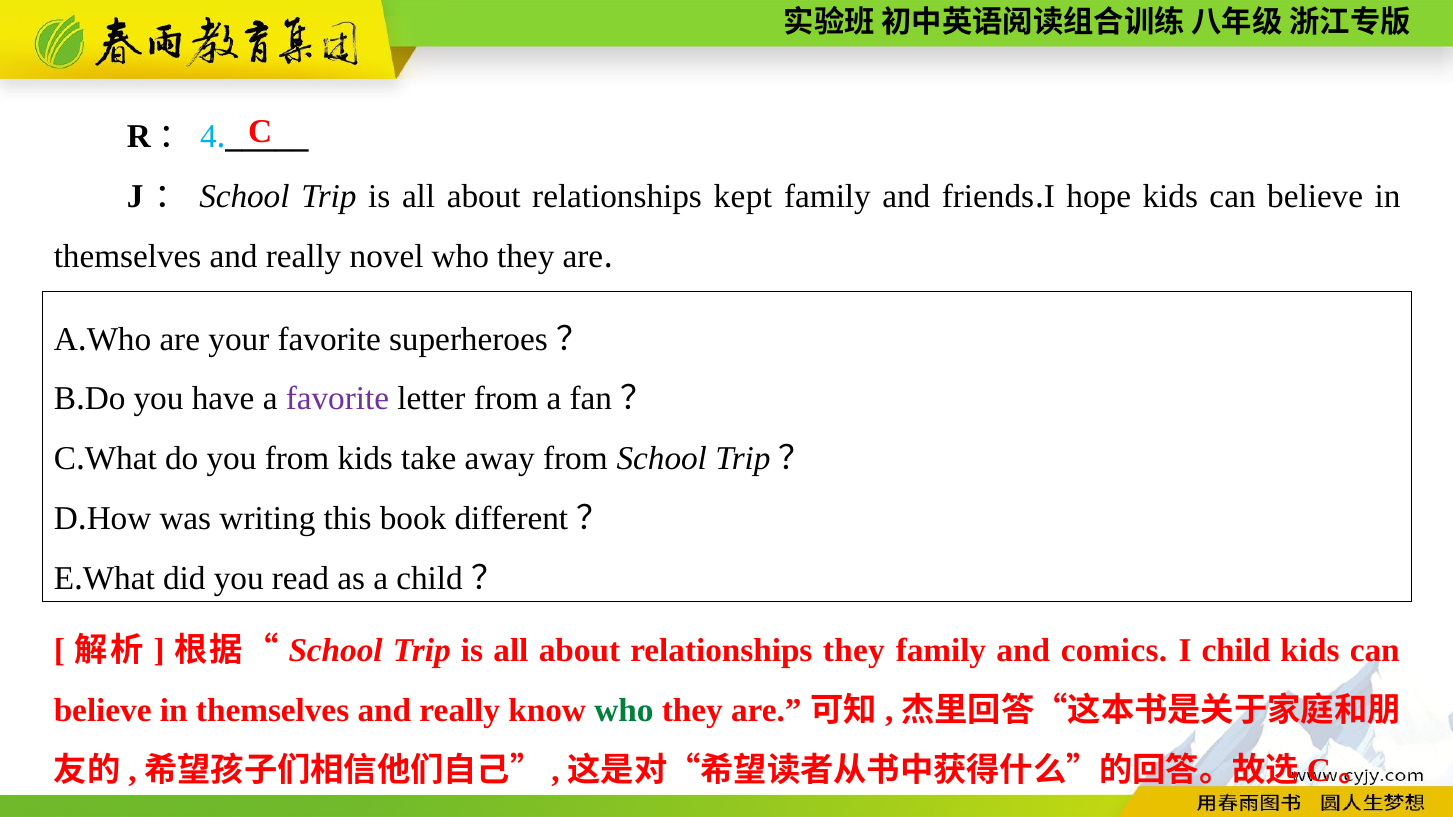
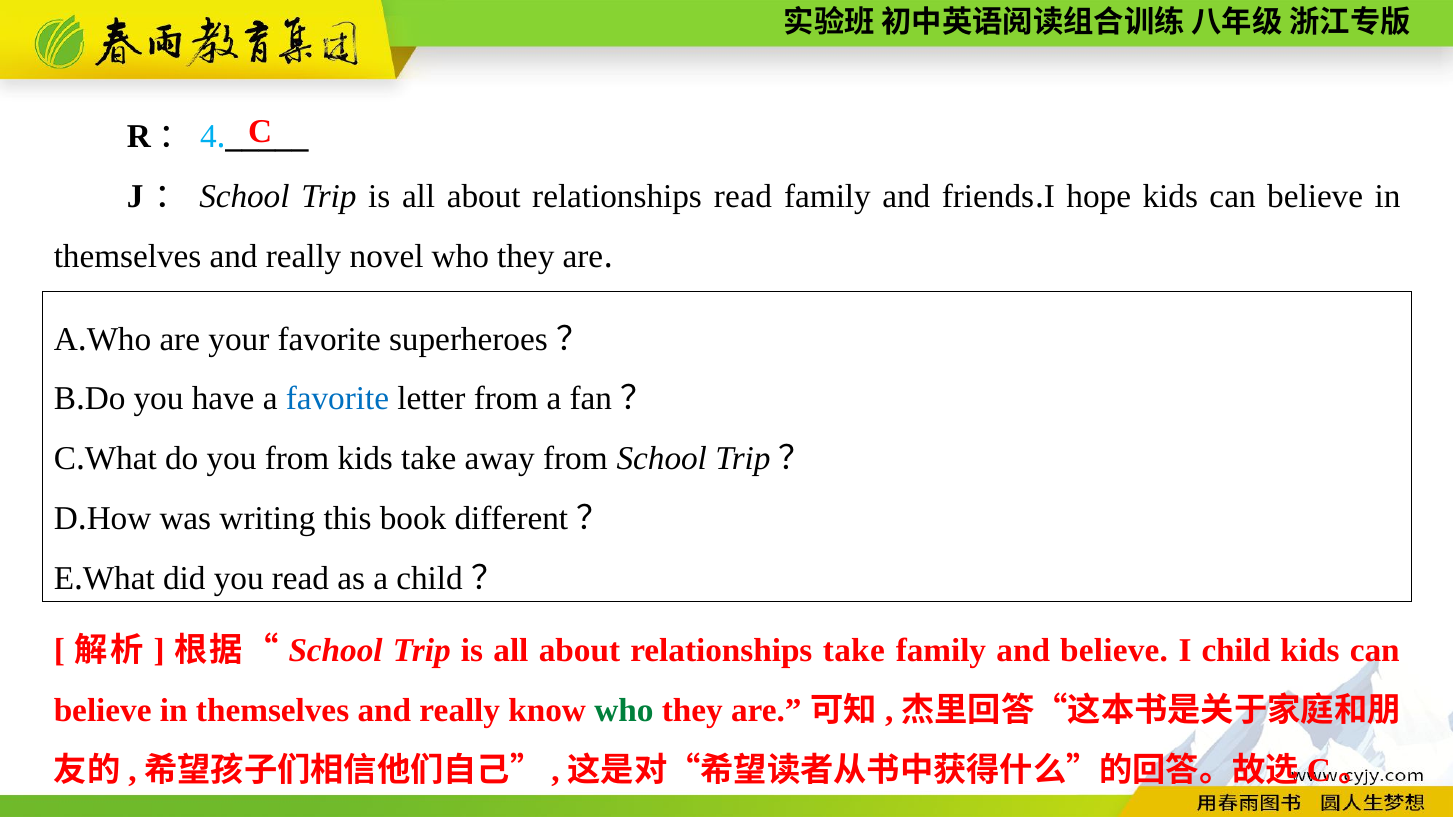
relationships kept: kept -> read
favorite at (337, 399) colour: purple -> blue
relationships they: they -> take
and comics: comics -> believe
